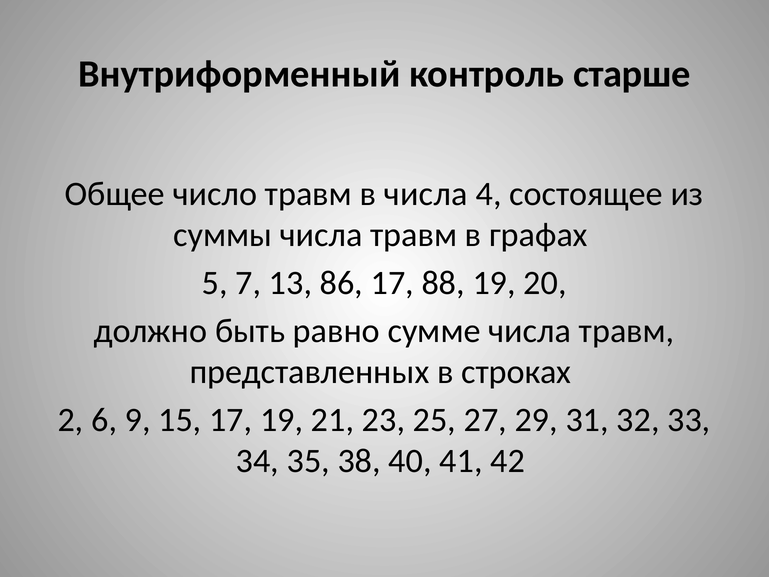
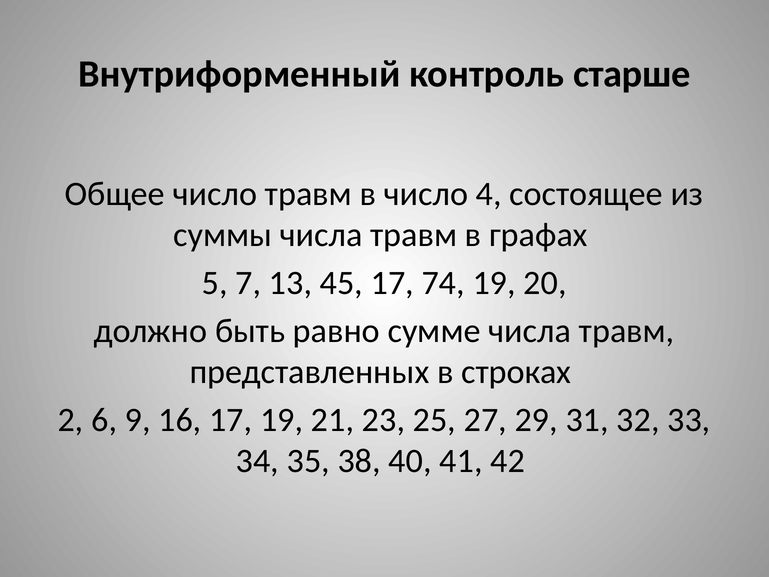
в числа: числа -> число
86: 86 -> 45
88: 88 -> 74
15: 15 -> 16
